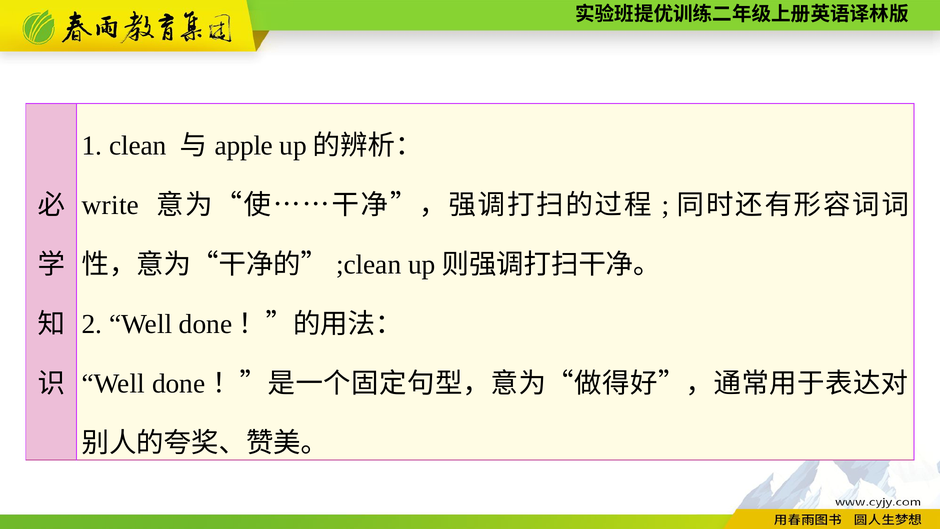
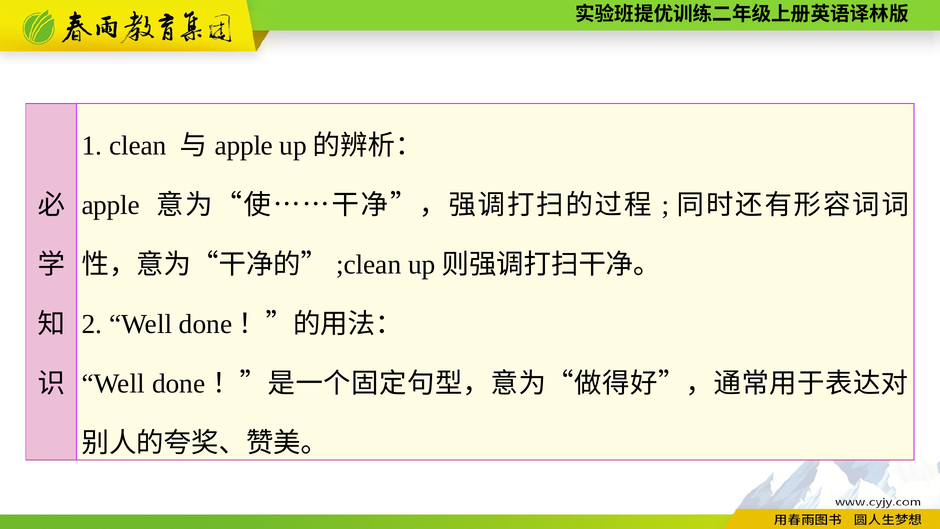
write at (110, 205): write -> apple
